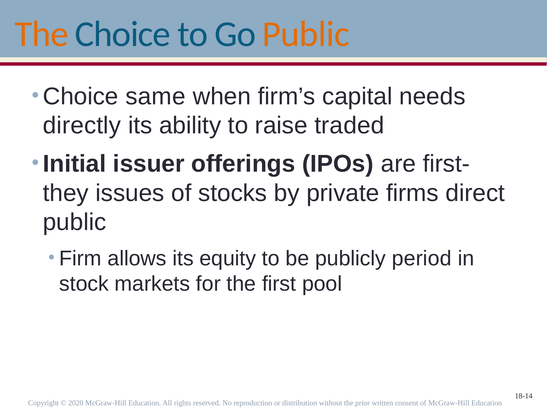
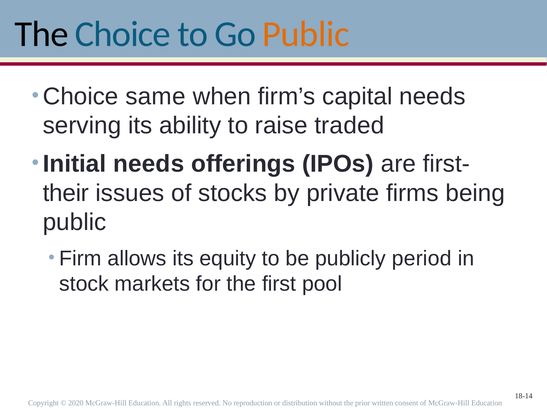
The at (42, 34) colour: orange -> black
directly: directly -> serving
Initial issuer: issuer -> needs
they: they -> their
direct: direct -> being
